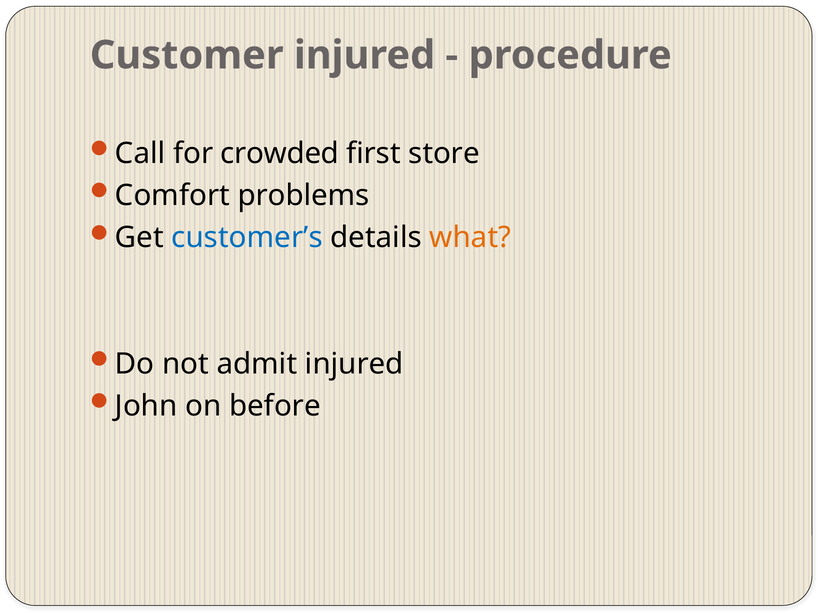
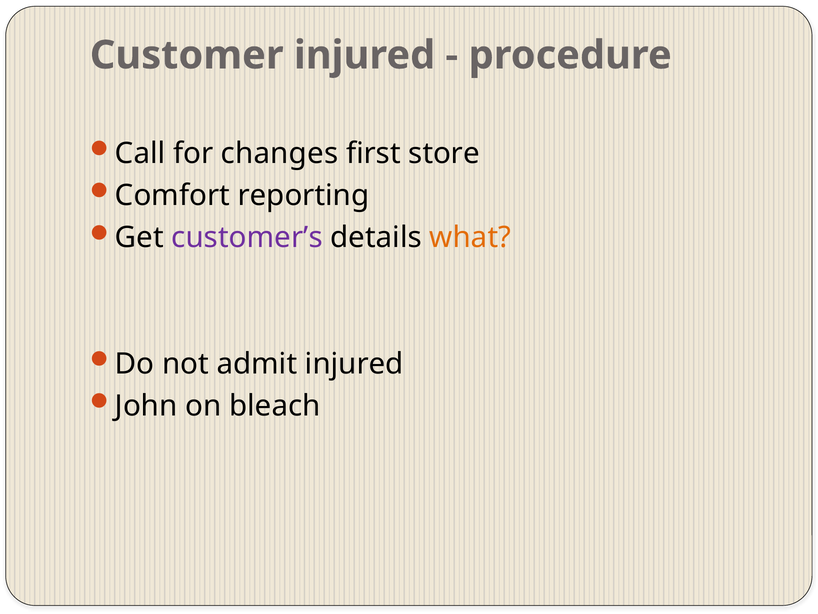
crowded: crowded -> changes
problems: problems -> reporting
customer’s colour: blue -> purple
before: before -> bleach
